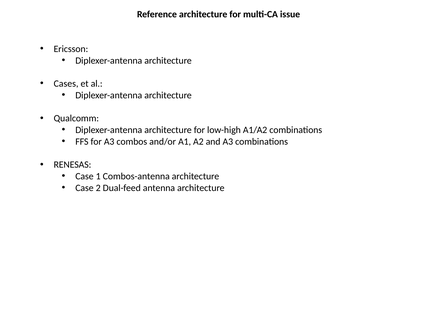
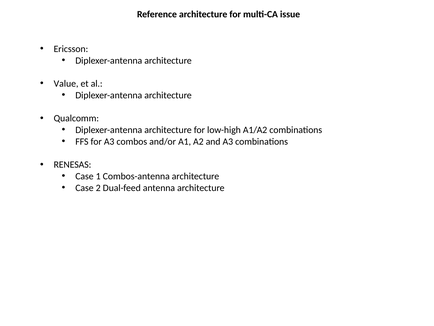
Cases: Cases -> Value
